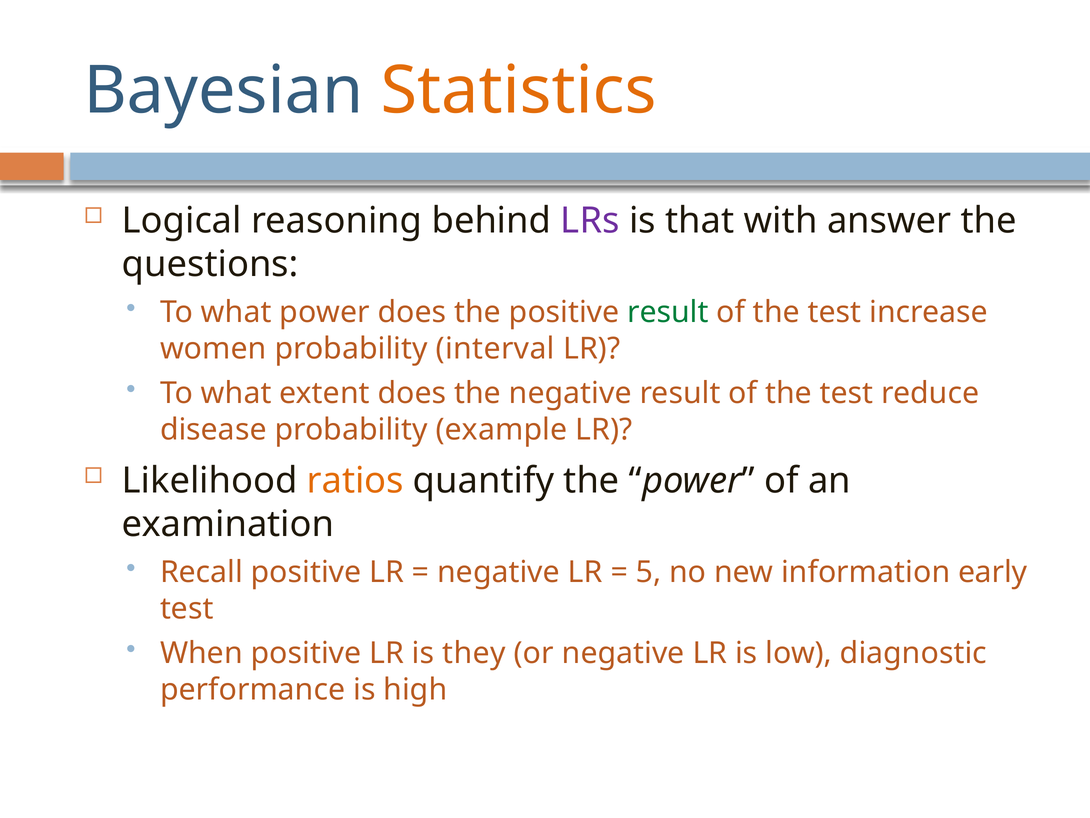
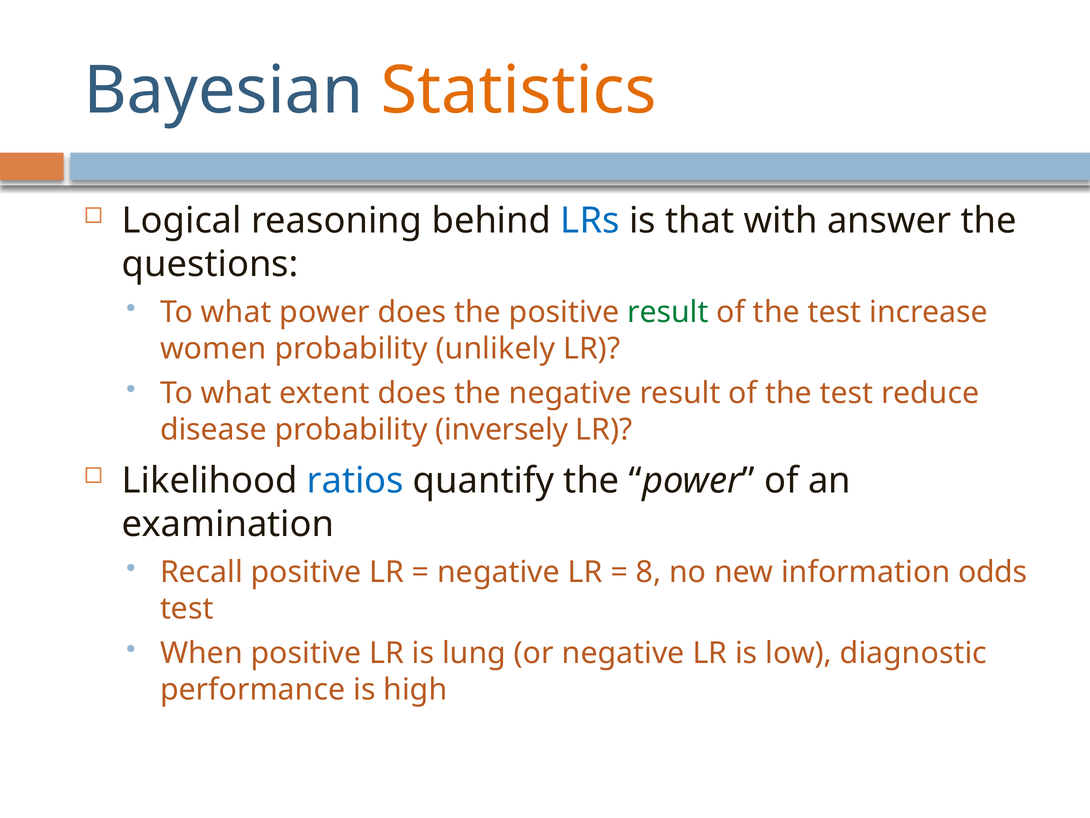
LRs colour: purple -> blue
interval: interval -> unlikely
example: example -> inversely
ratios colour: orange -> blue
5: 5 -> 8
early: early -> odds
they: they -> lung
